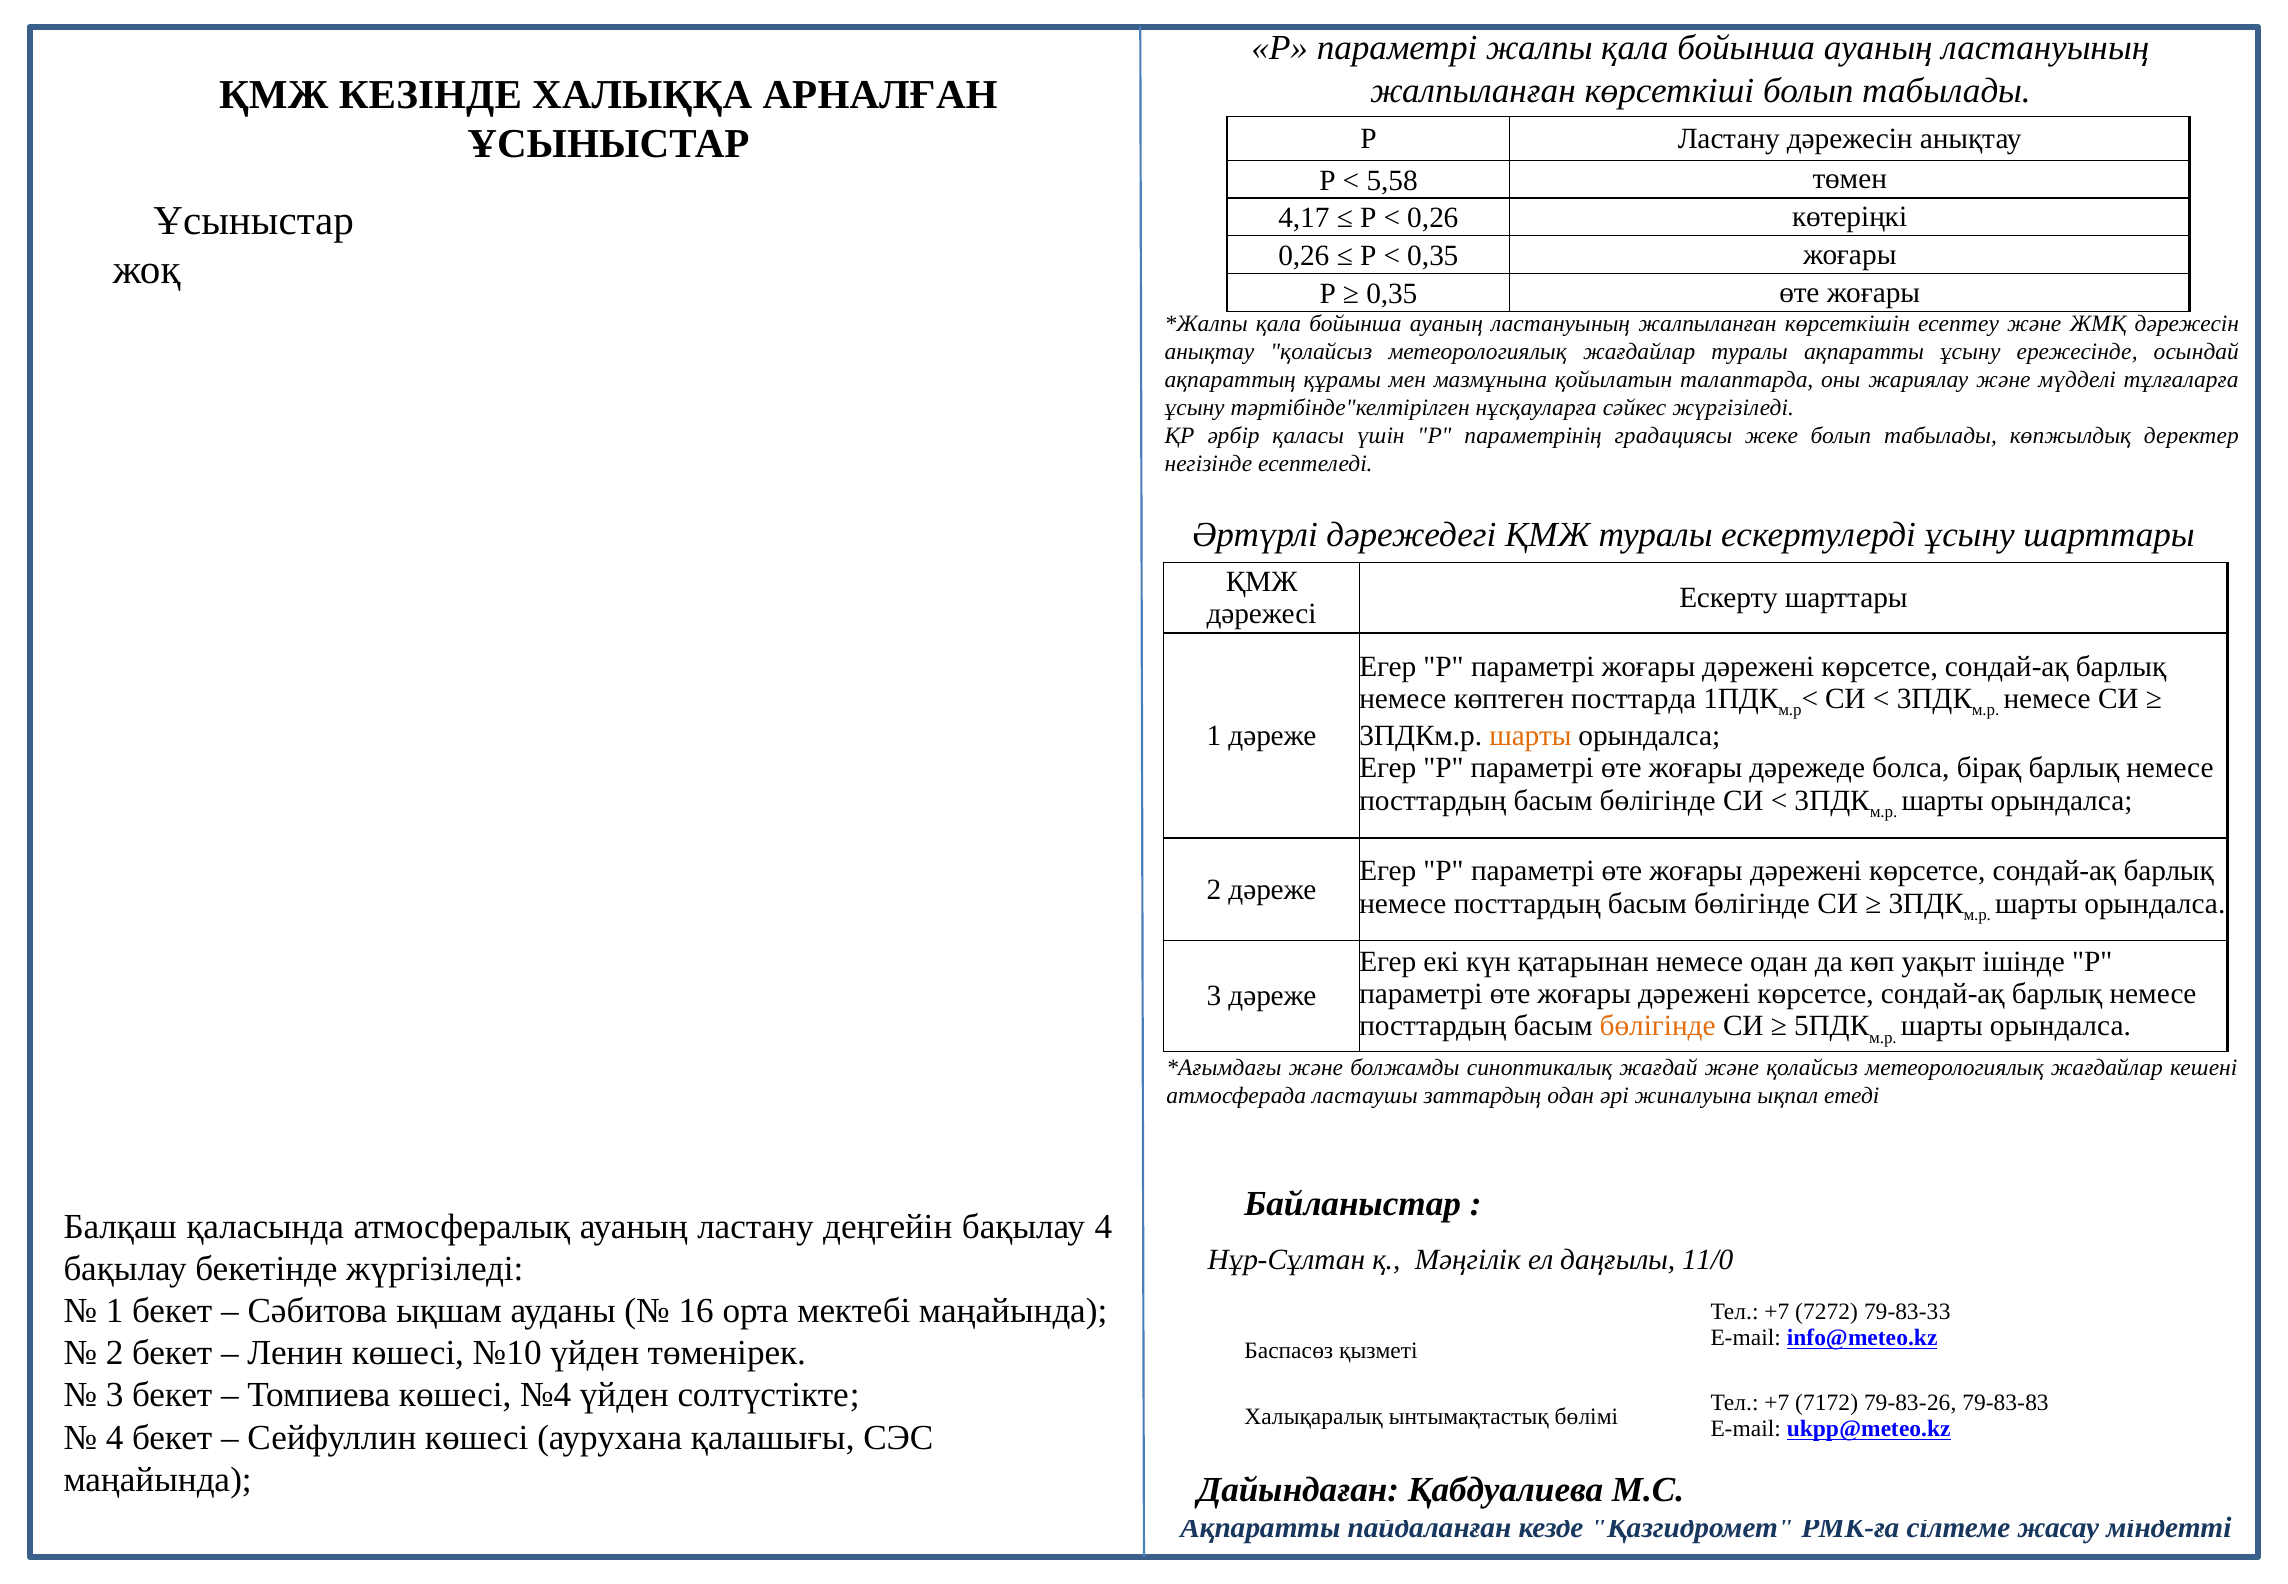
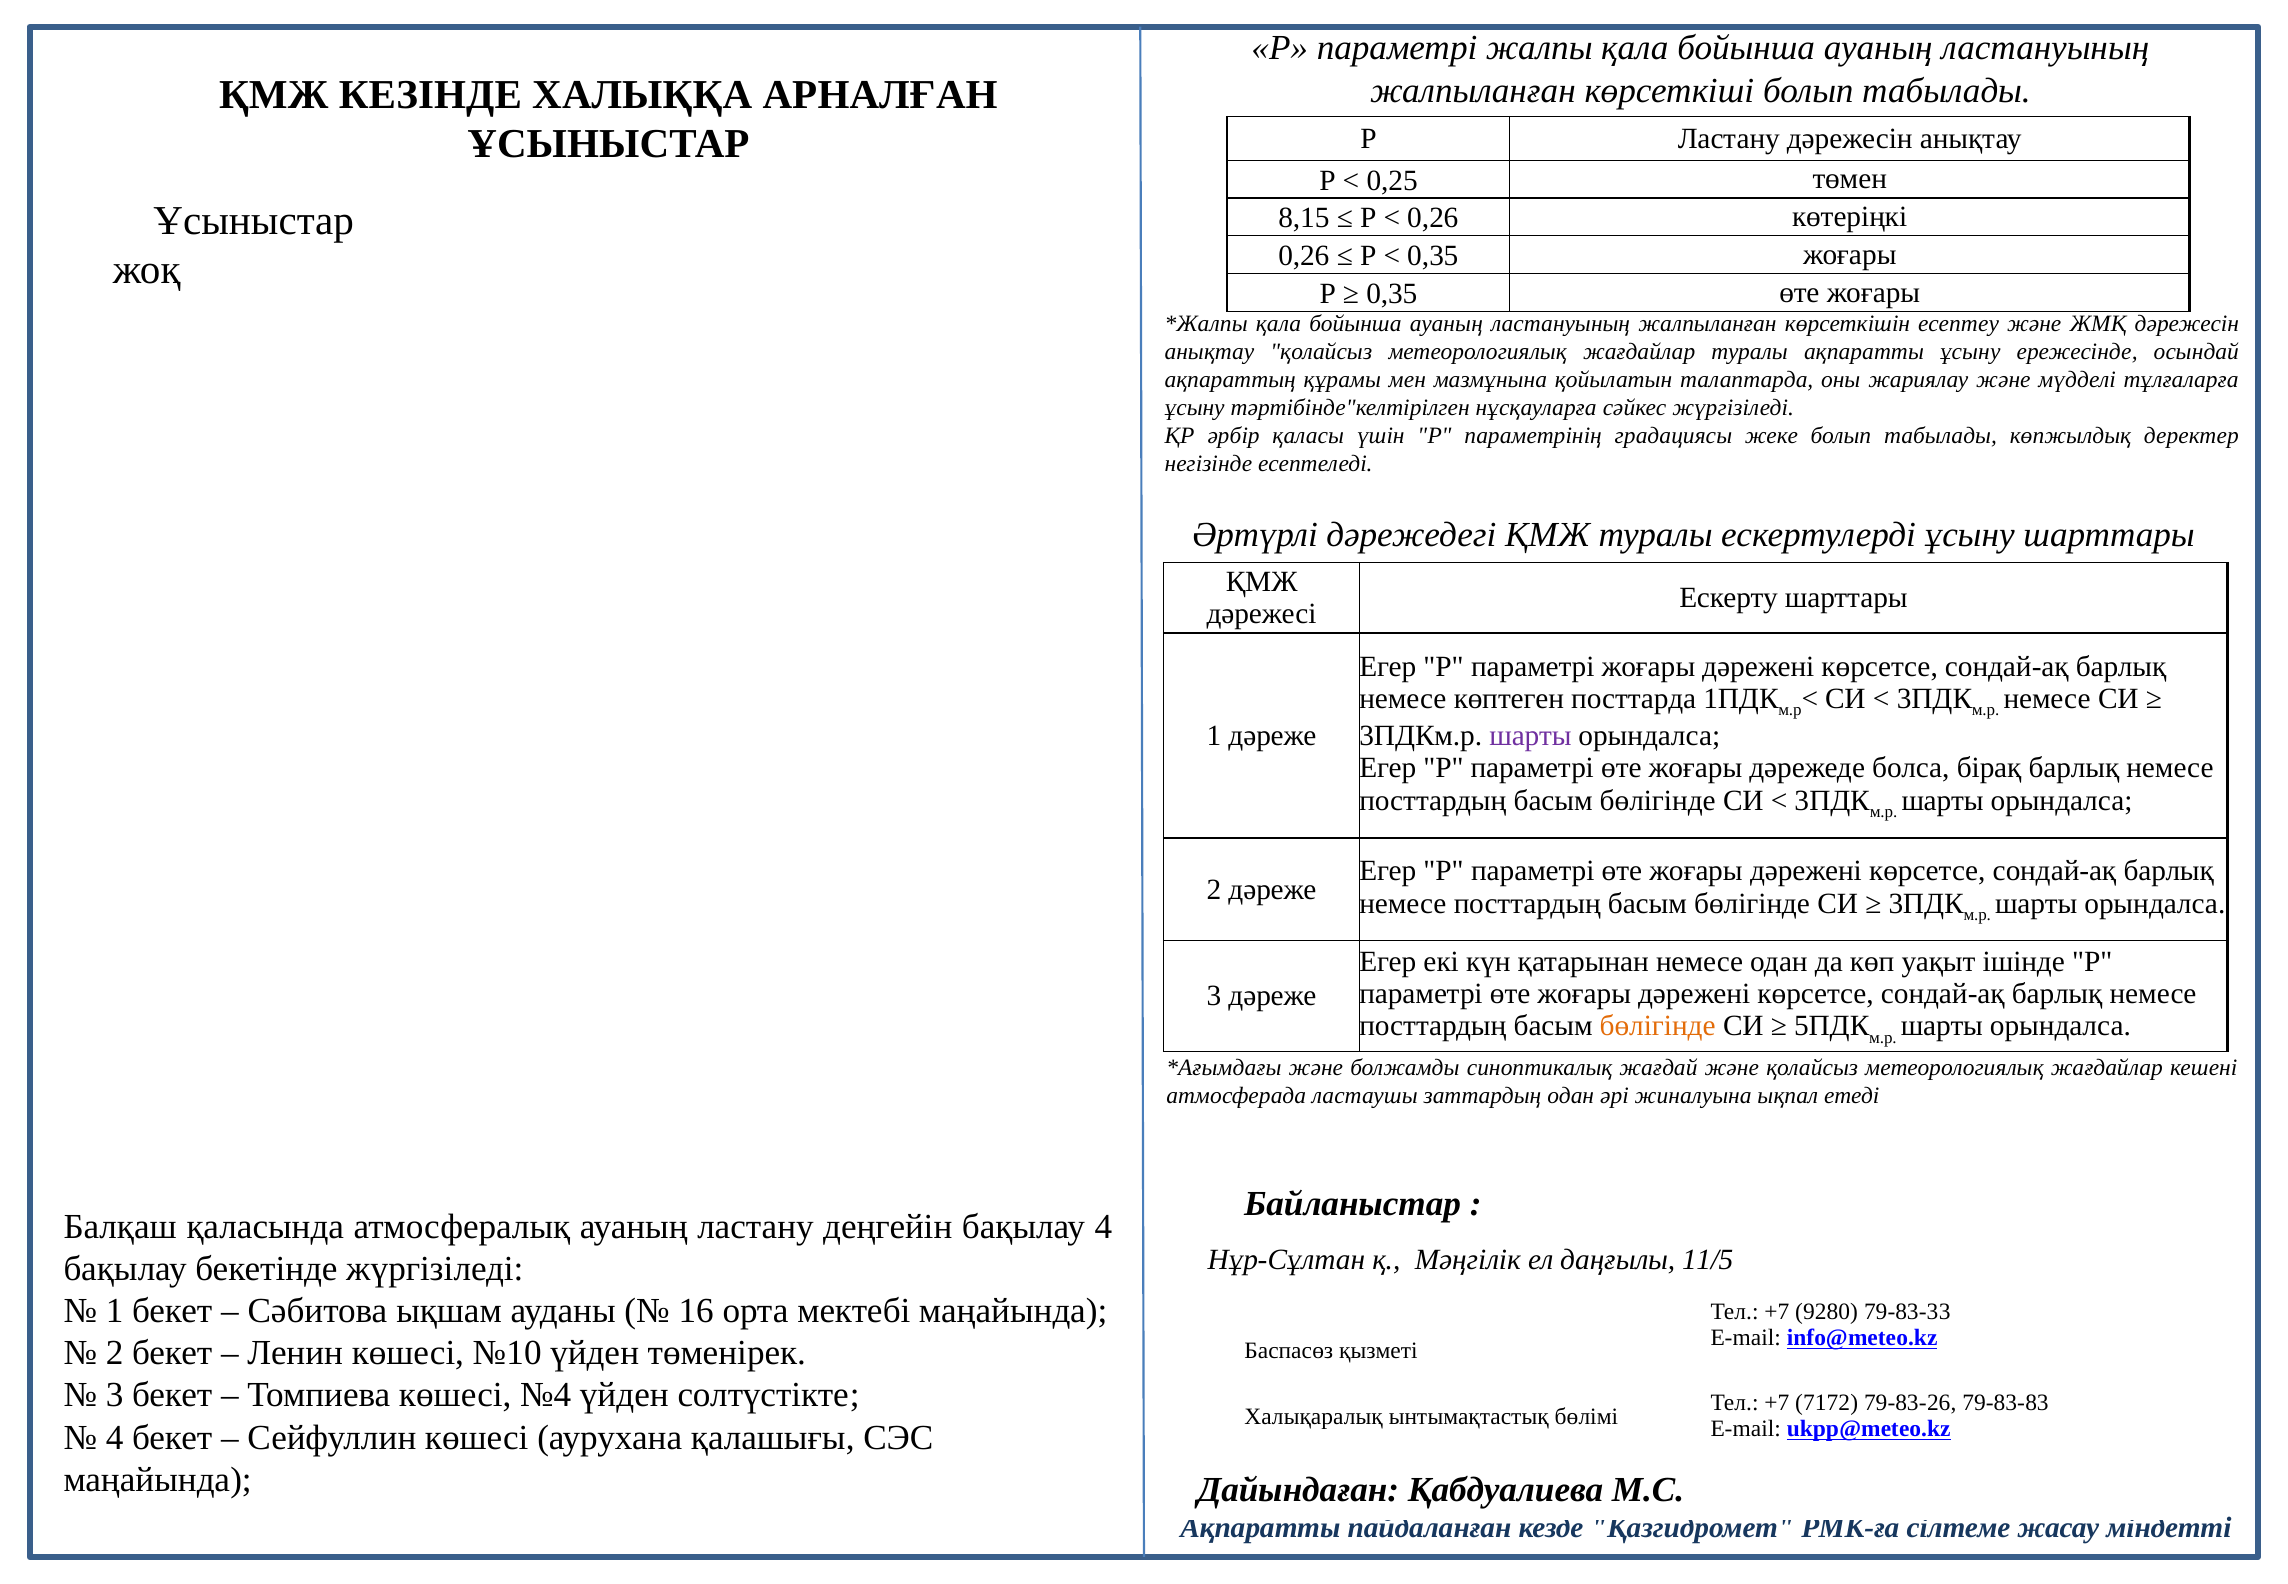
5,58: 5,58 -> 0,25
4,17: 4,17 -> 8,15
шарты at (1530, 736) colour: orange -> purple
11/0: 11/0 -> 11/5
7272: 7272 -> 9280
